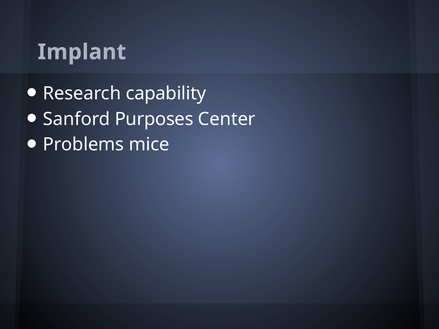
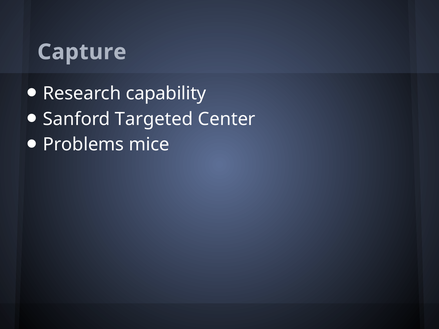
Implant: Implant -> Capture
Purposes: Purposes -> Targeted
